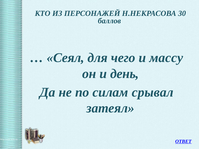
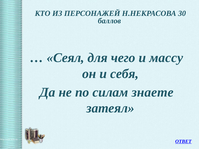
день: день -> себя
срывал: срывал -> знаете
